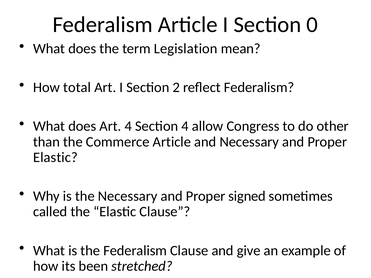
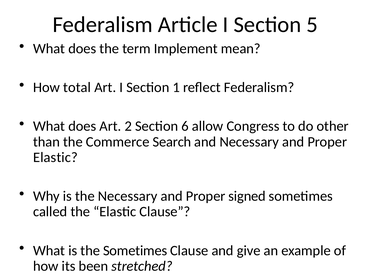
0: 0 -> 5
Legislation: Legislation -> Implement
2: 2 -> 1
Art 4: 4 -> 2
Section 4: 4 -> 6
Commerce Article: Article -> Search
the Federalism: Federalism -> Sometimes
